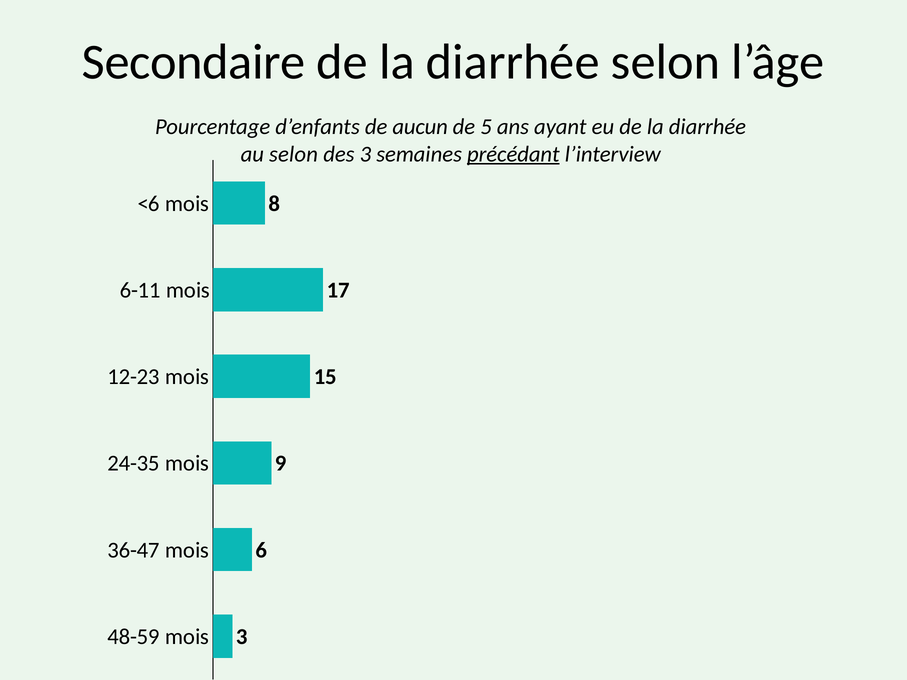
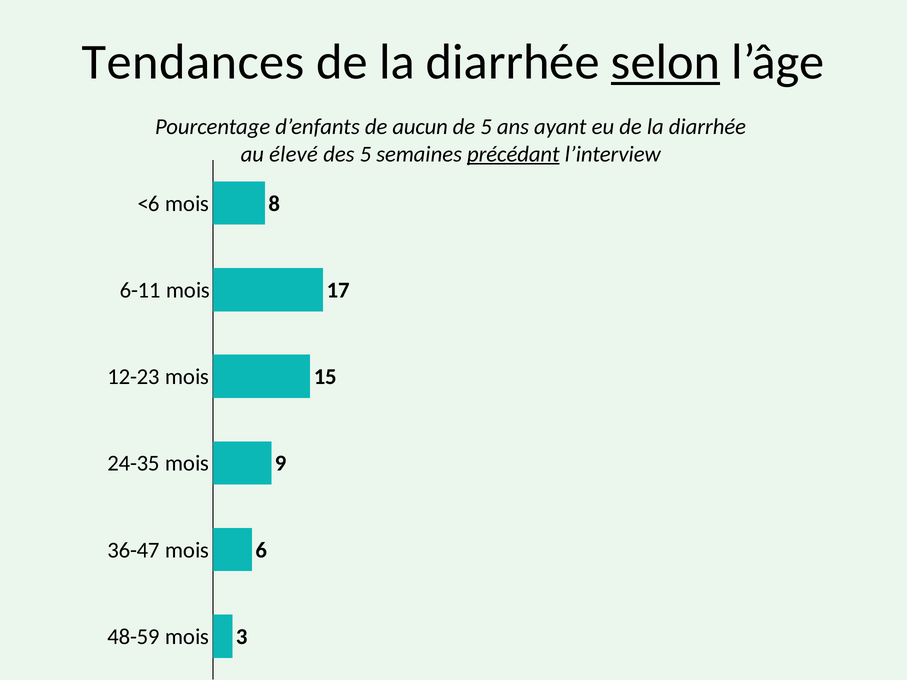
Secondaire: Secondaire -> Tendances
selon at (666, 62) underline: none -> present
au selon: selon -> élevé
des 3: 3 -> 5
